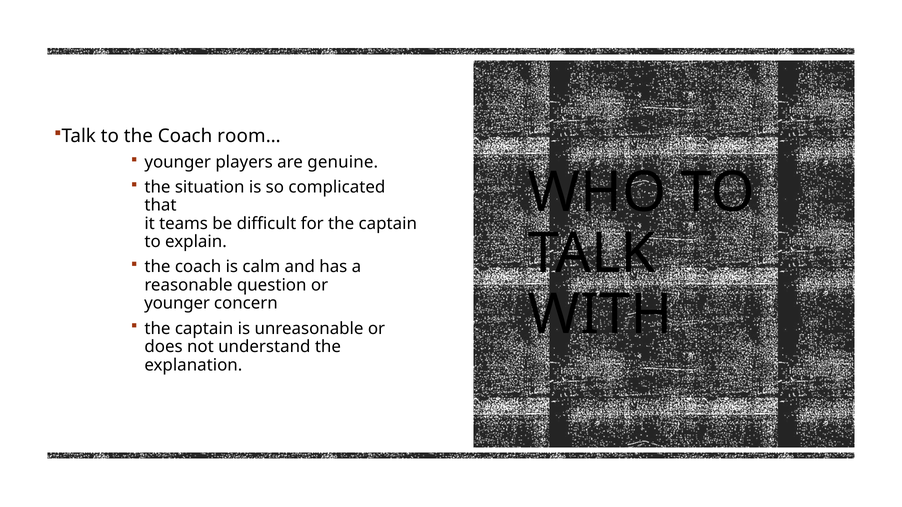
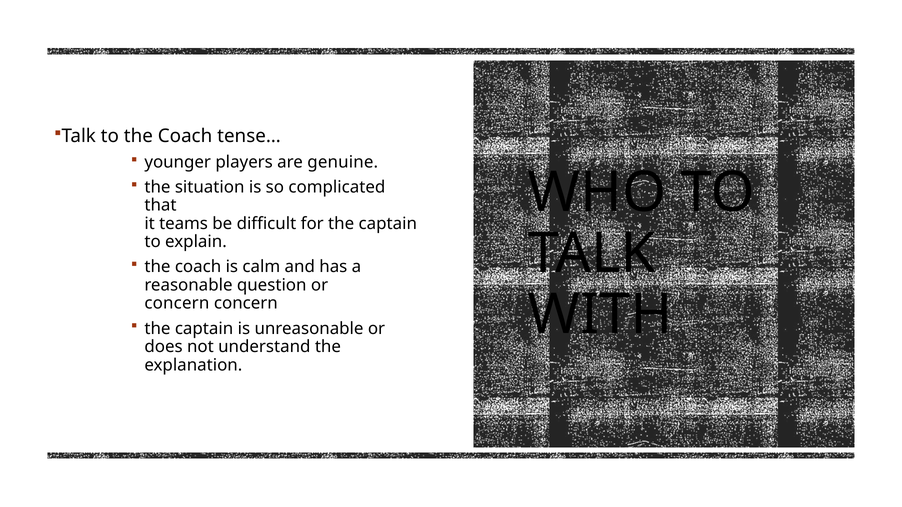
room…: room… -> tense…
younger at (177, 304): younger -> concern
